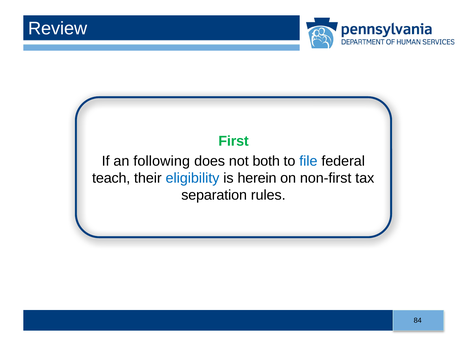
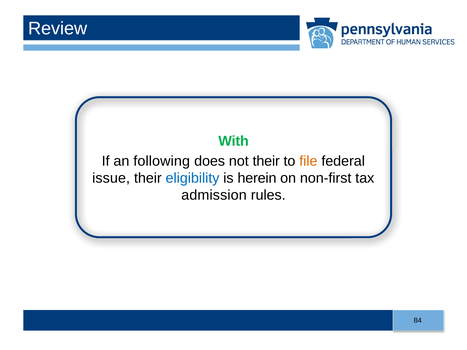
First: First -> With
not both: both -> their
file colour: blue -> orange
teach: teach -> issue
separation: separation -> admission
